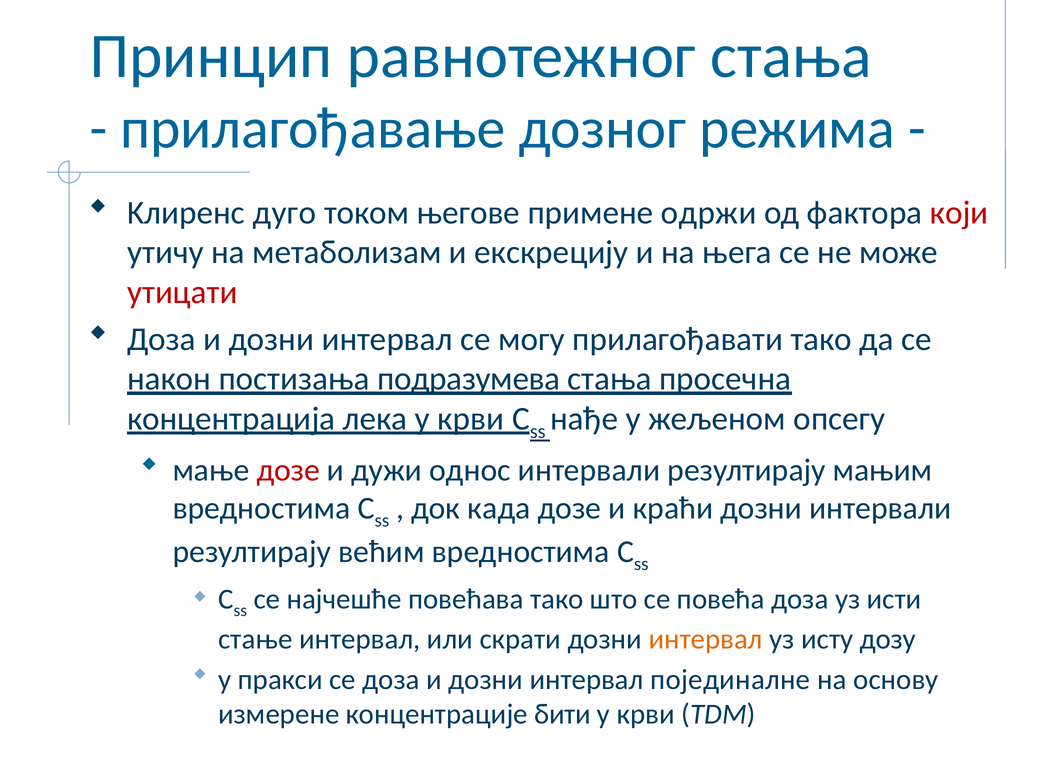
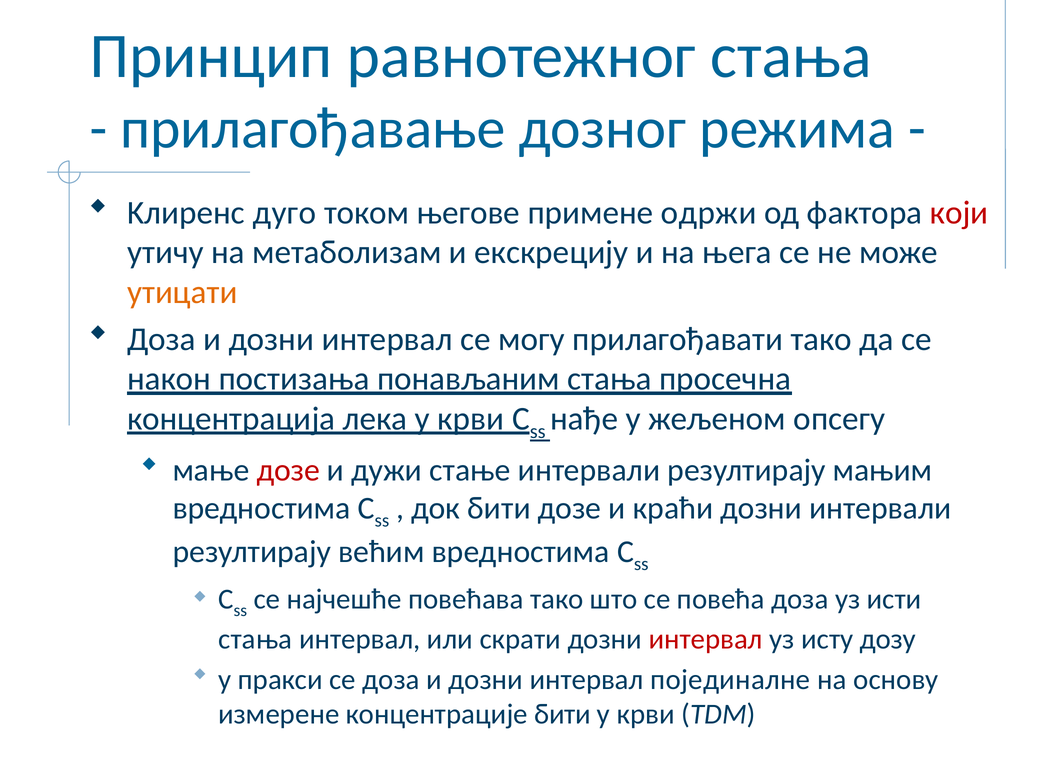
утицати colour: red -> orange
подразумева: подразумева -> понављаним
однос: однос -> стање
док када: када -> бити
стање at (255, 639): стање -> стања
интервал at (706, 639) colour: orange -> red
